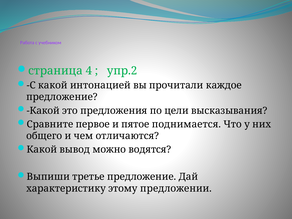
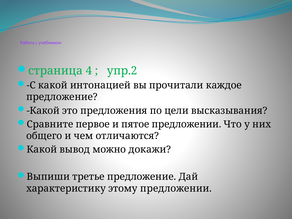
пятое поднимается: поднимается -> предложении
водятся: водятся -> докажи
